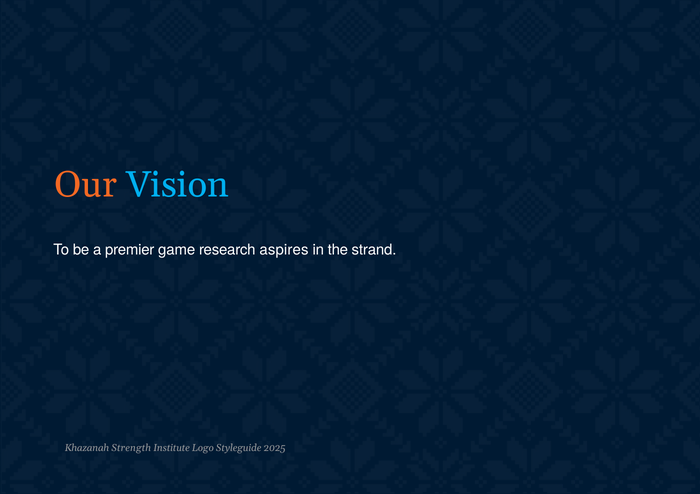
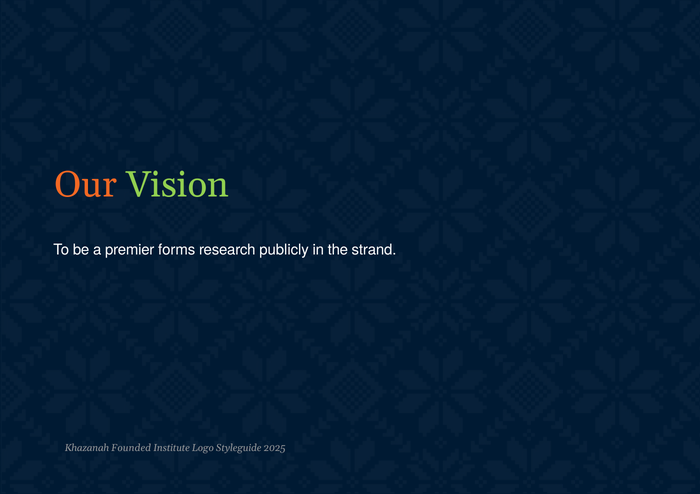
Vision colour: light blue -> light green
game: game -> forms
aspires: aspires -> publicly
Strength: Strength -> Founded
